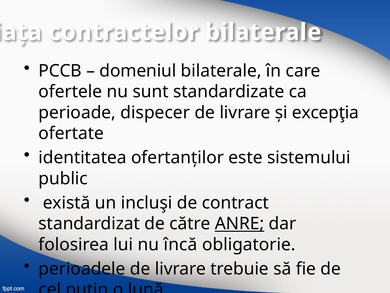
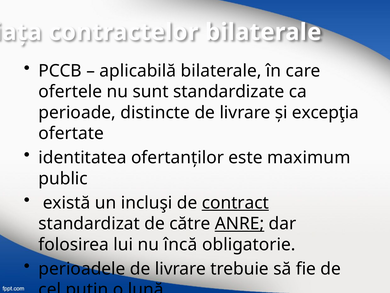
domeniul: domeniul -> aplicabilă
dispecer: dispecer -> distincte
sistemului: sistemului -> maximum
contract underline: none -> present
